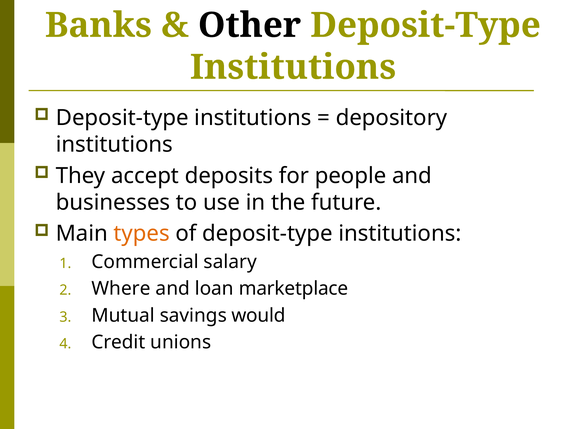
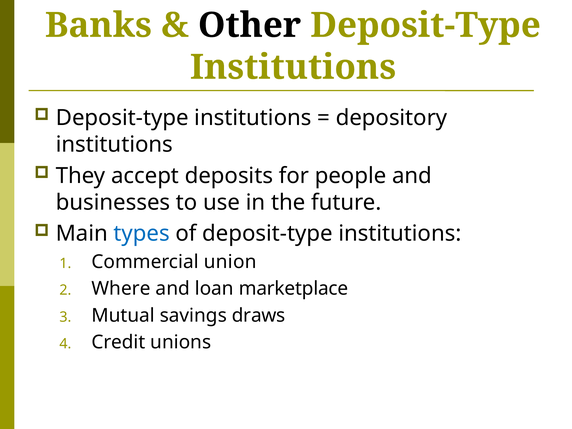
types colour: orange -> blue
salary: salary -> union
would: would -> draws
